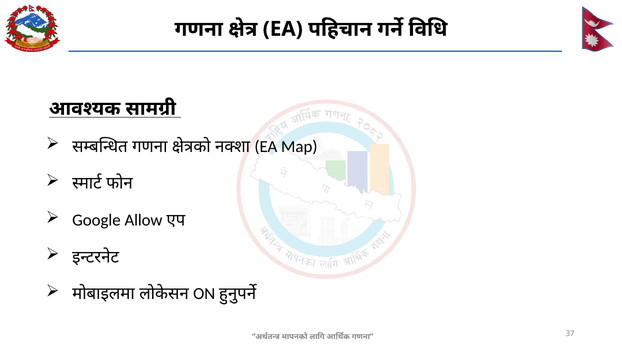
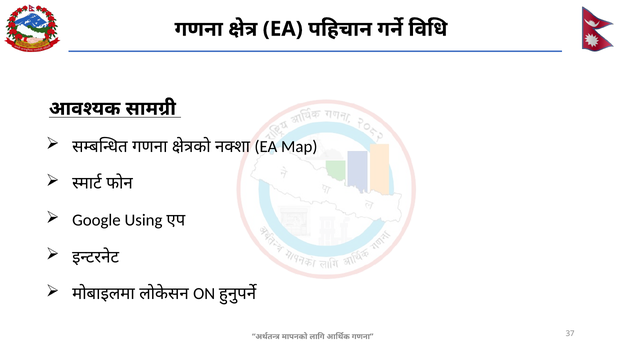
Allow: Allow -> Using
